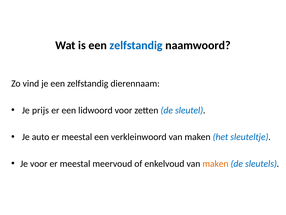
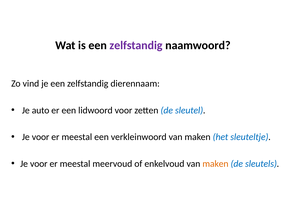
zelfstandig at (136, 45) colour: blue -> purple
prijs: prijs -> auto
auto at (41, 137): auto -> voor
